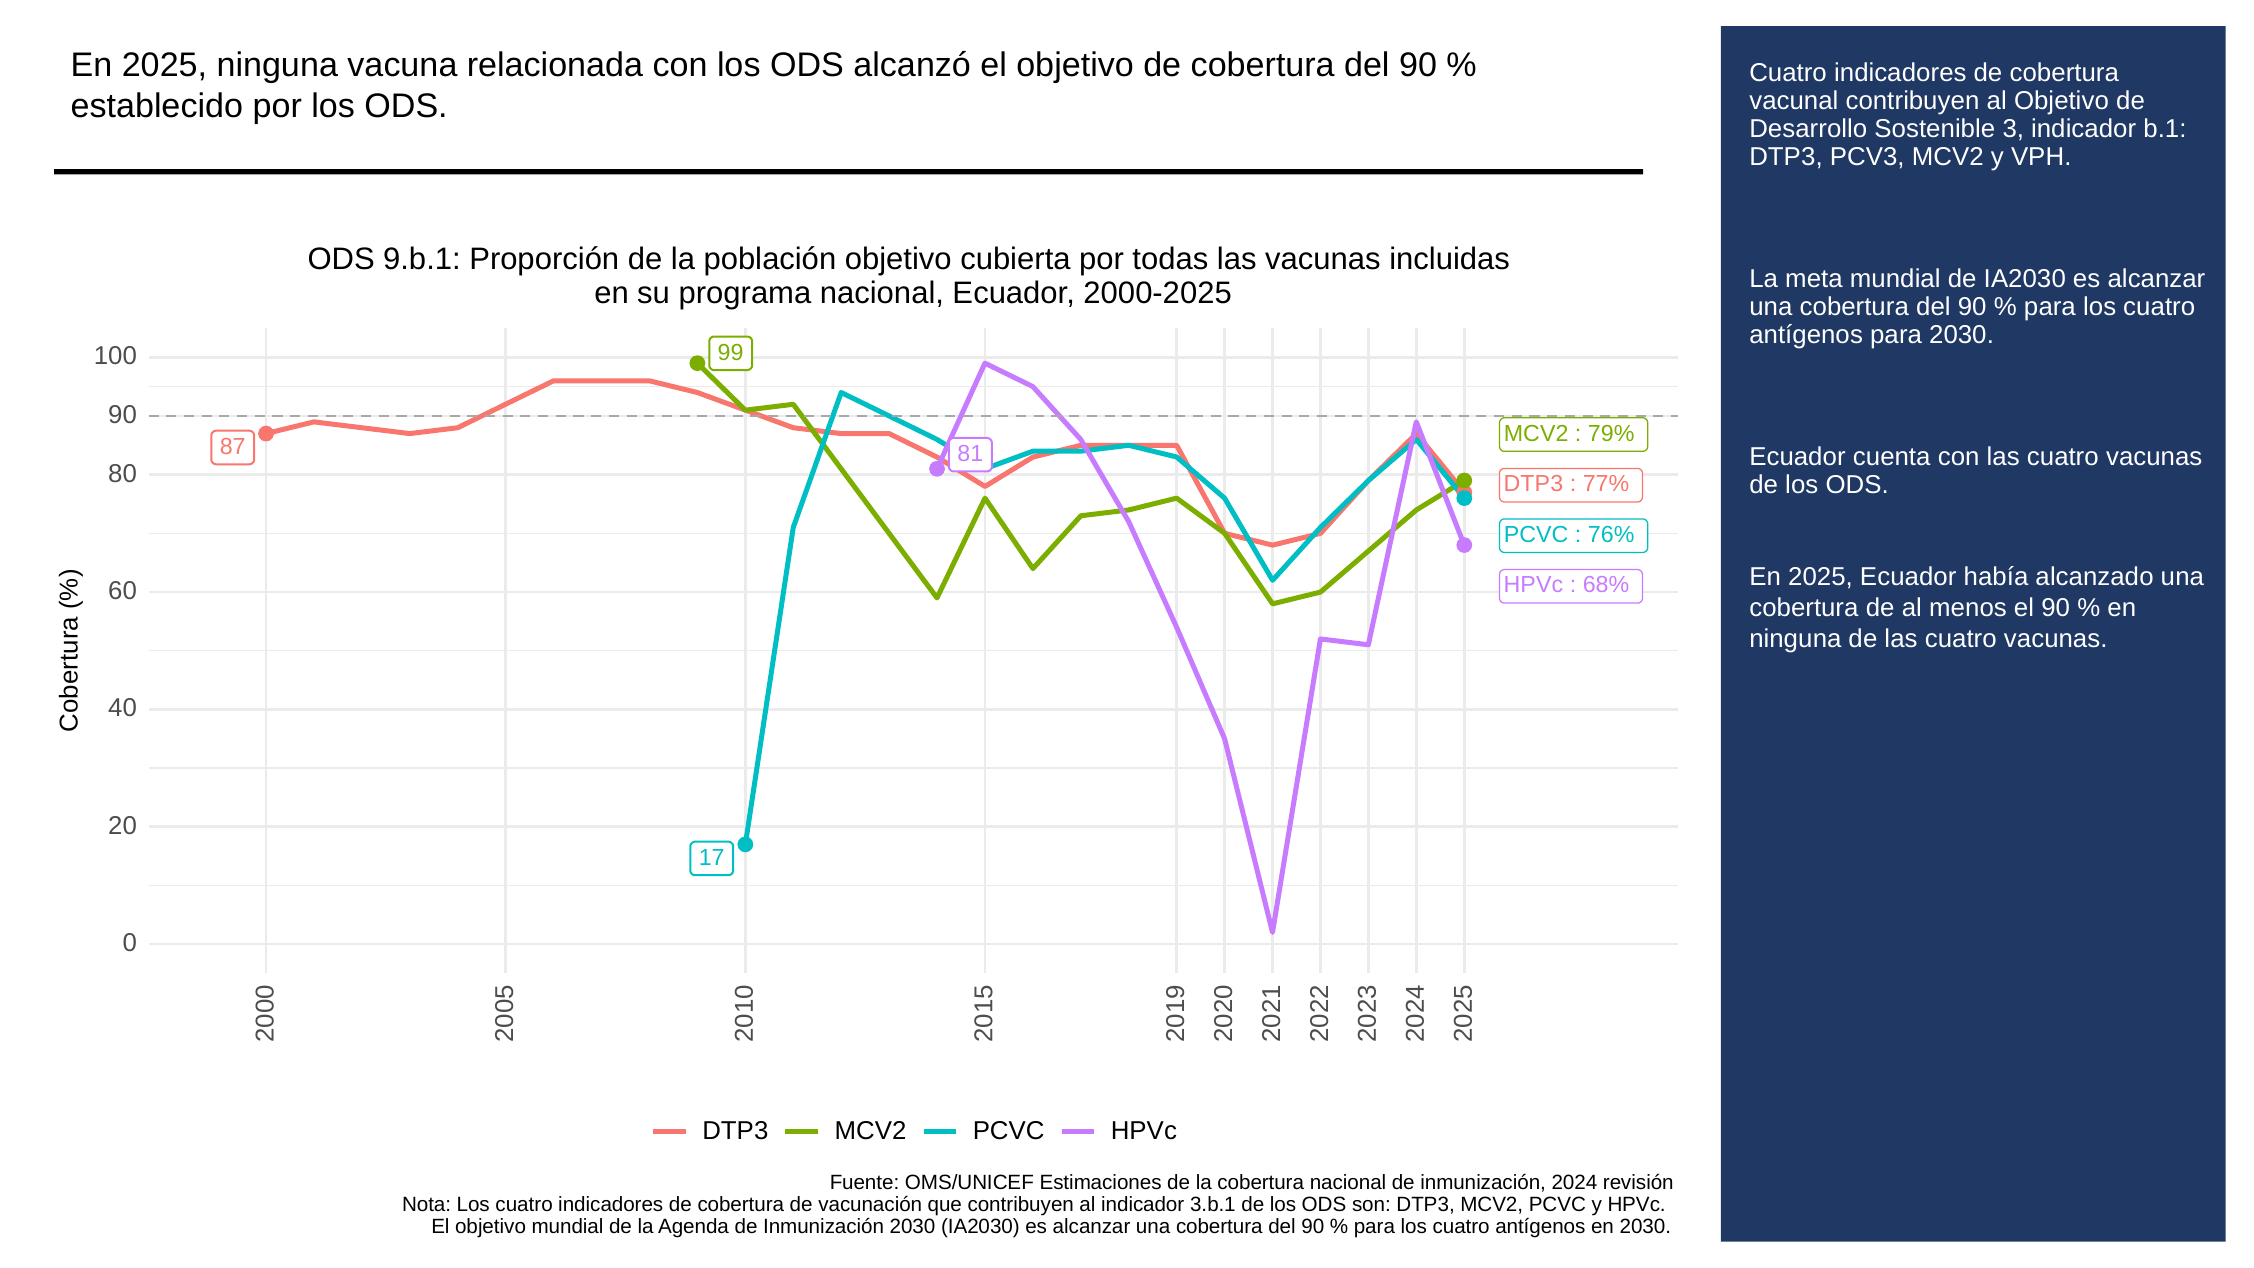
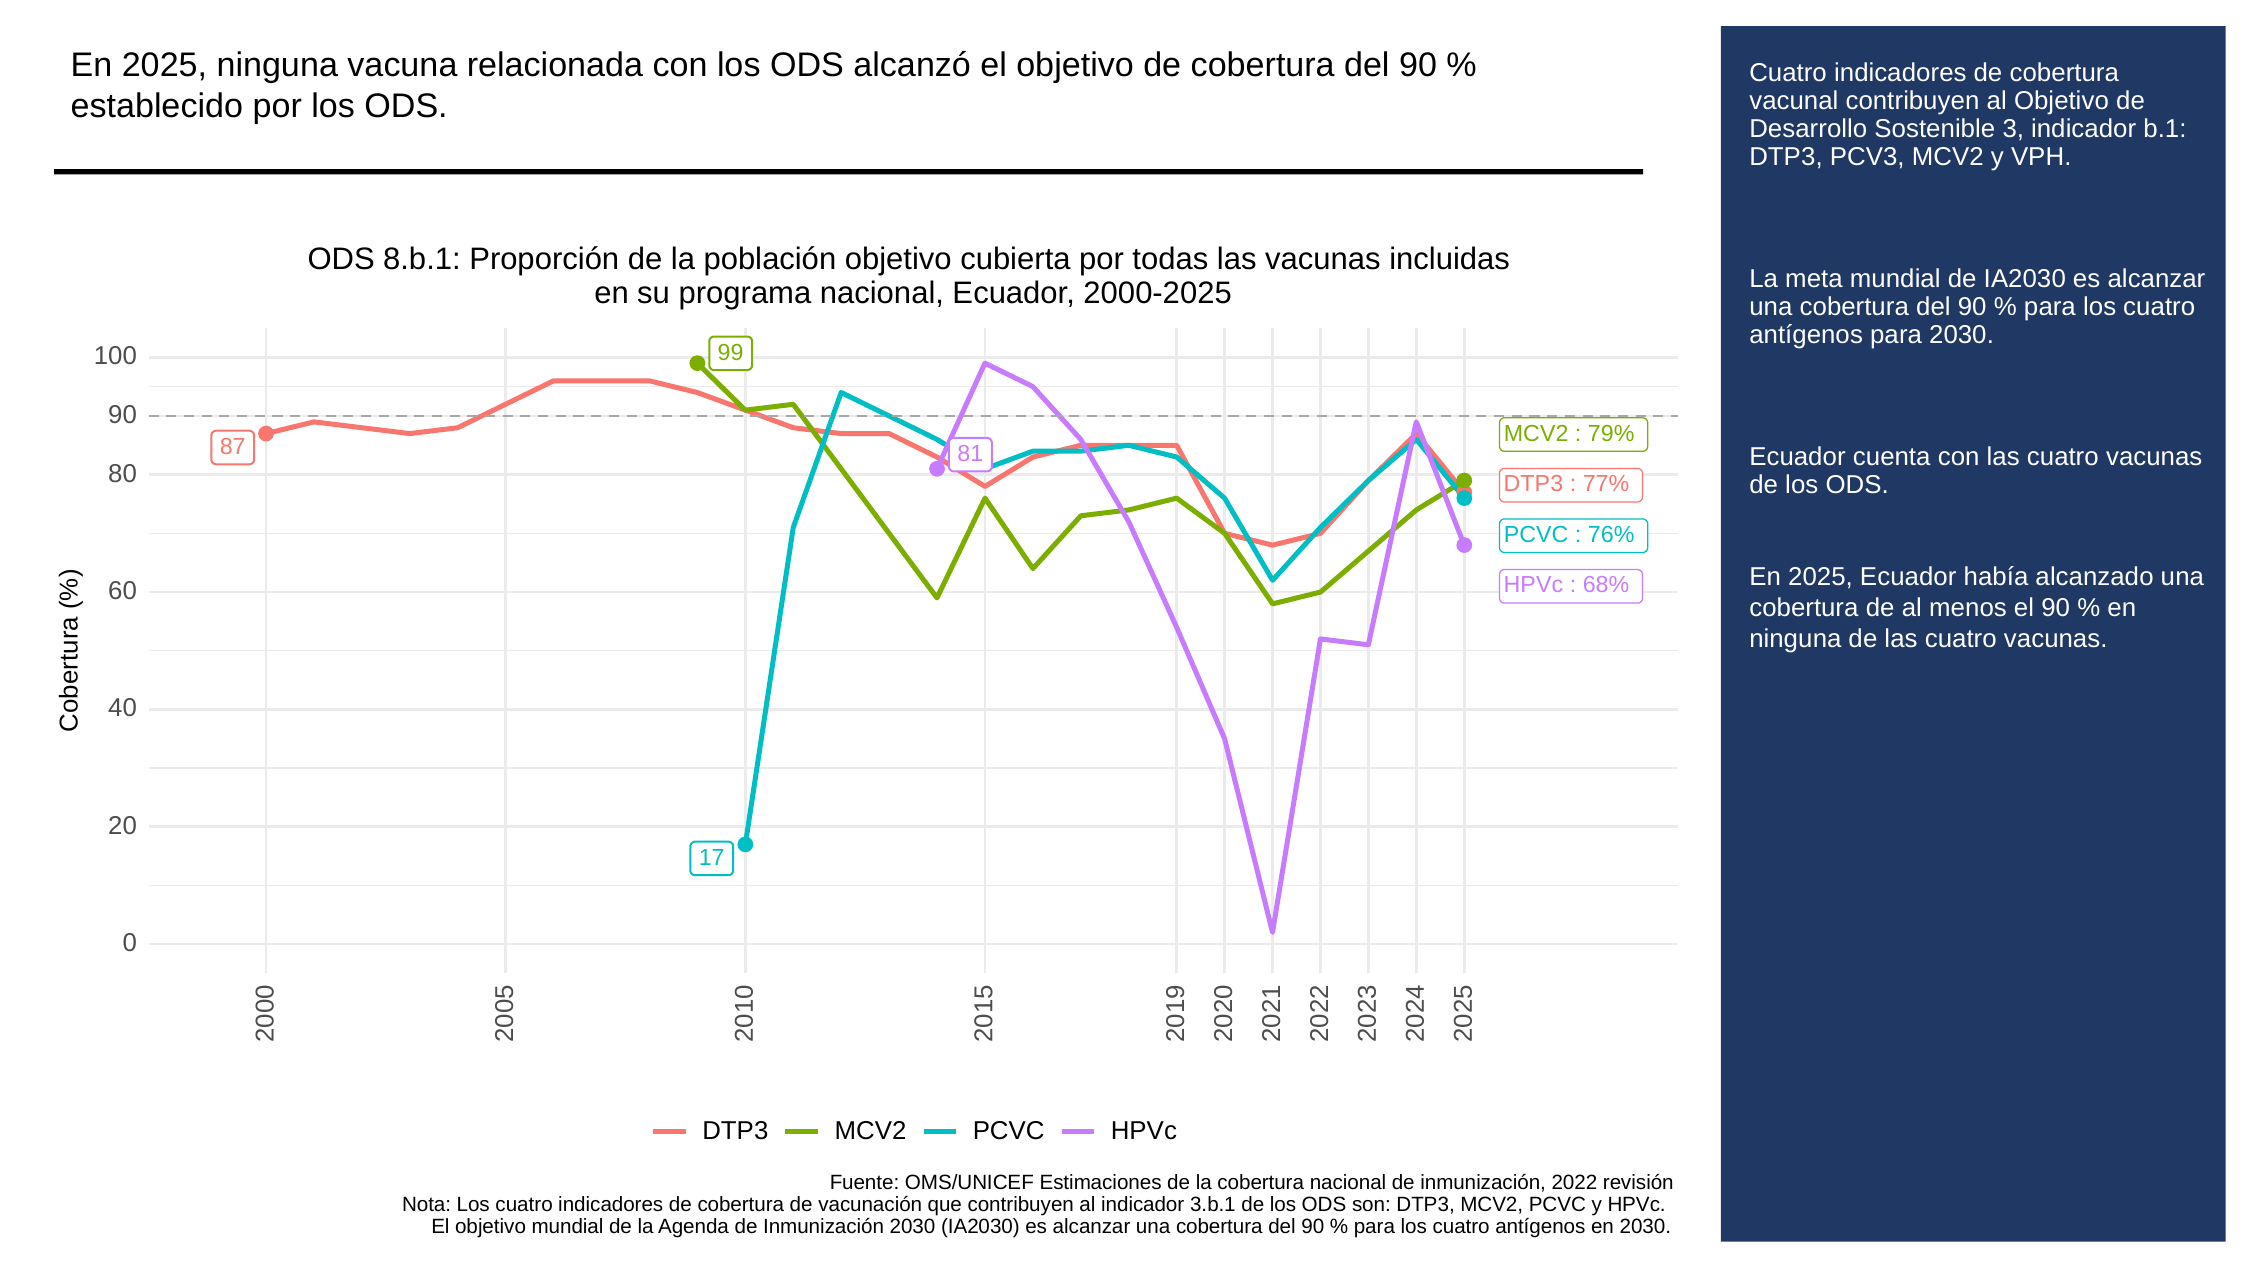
9.b.1: 9.b.1 -> 8.b.1
2024: 2024 -> 2022
